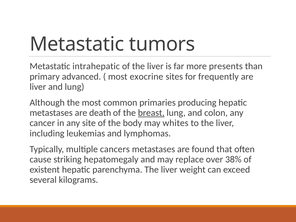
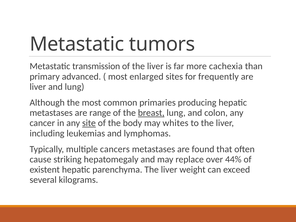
intrahepatic: intrahepatic -> transmission
presents: presents -> cachexia
exocrine: exocrine -> enlarged
death: death -> range
site underline: none -> present
38%: 38% -> 44%
